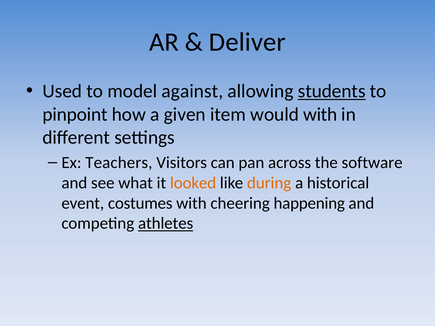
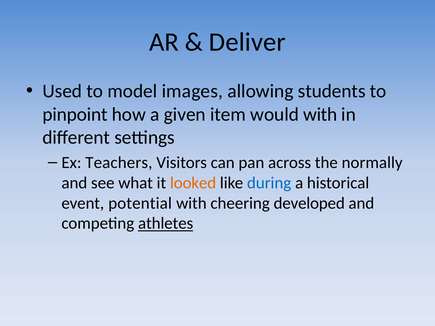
against: against -> images
students underline: present -> none
software: software -> normally
during colour: orange -> blue
costumes: costumes -> potential
happening: happening -> developed
